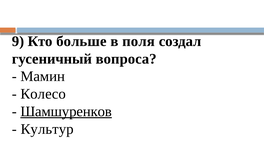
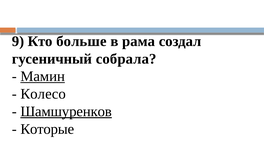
поля: поля -> рама
вопроса: вопроса -> собрала
Мамин underline: none -> present
Культур: Культур -> Которые
